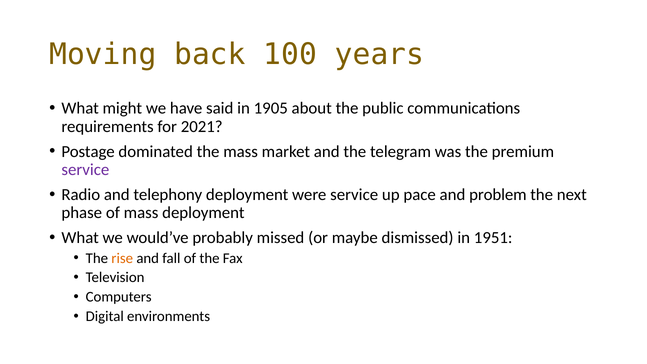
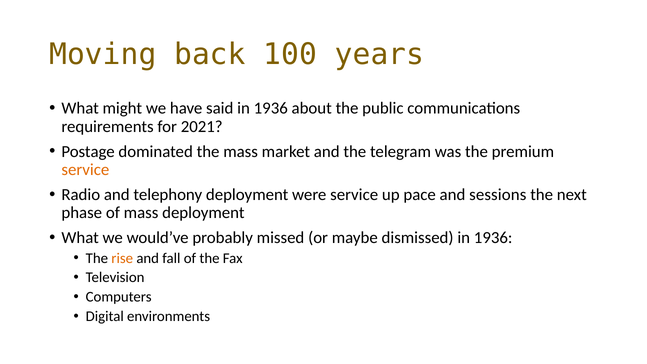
said in 1905: 1905 -> 1936
service at (85, 170) colour: purple -> orange
problem: problem -> sessions
dismissed in 1951: 1951 -> 1936
